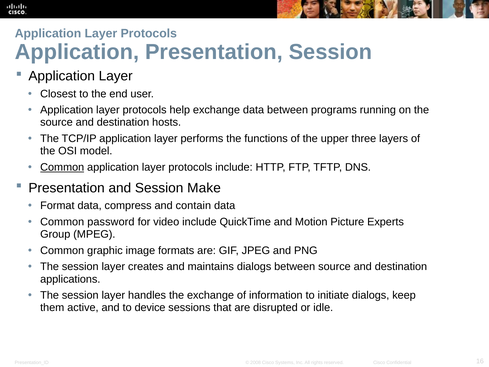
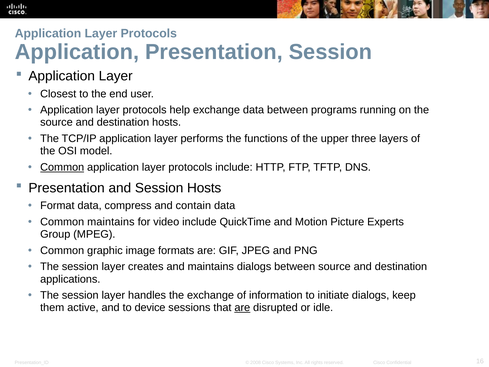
Session Make: Make -> Hosts
Common password: password -> maintains
are at (242, 307) underline: none -> present
